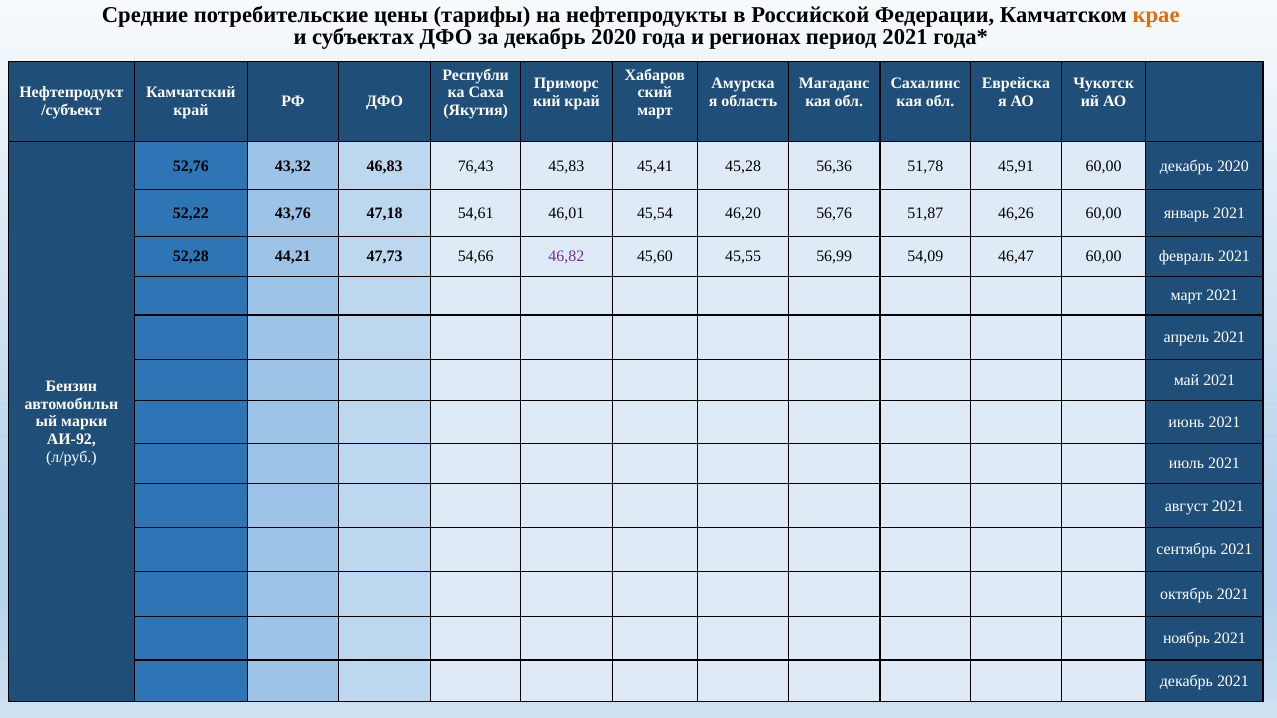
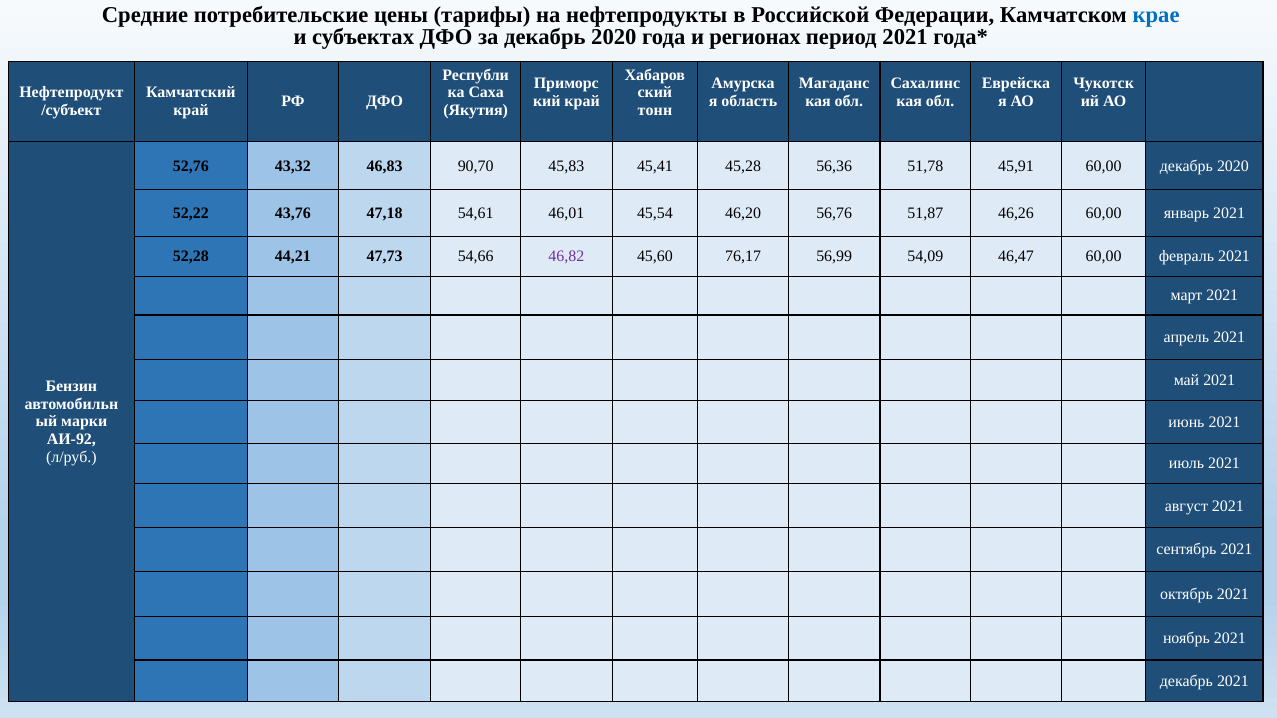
крае colour: orange -> blue
март at (655, 110): март -> тонн
76,43: 76,43 -> 90,70
45,55: 45,55 -> 76,17
